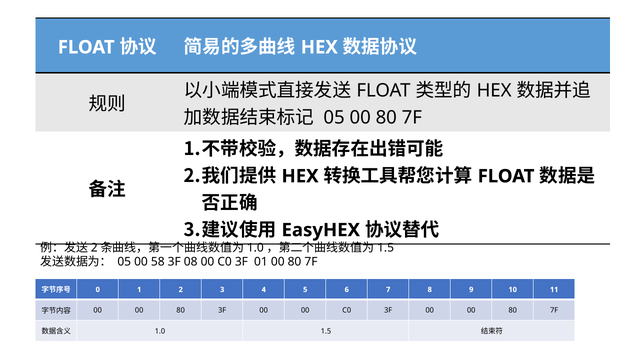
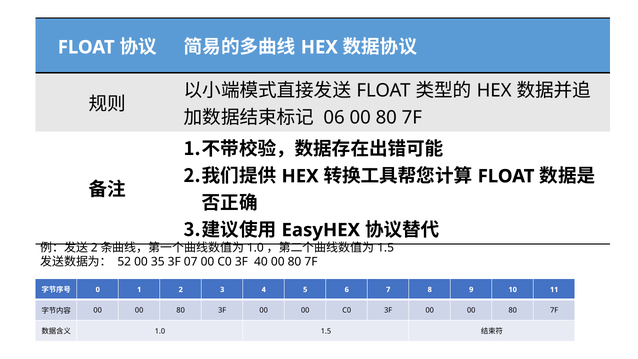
05 at (334, 118): 05 -> 06
05 at (124, 262): 05 -> 52
58: 58 -> 35
08: 08 -> 07
01: 01 -> 40
